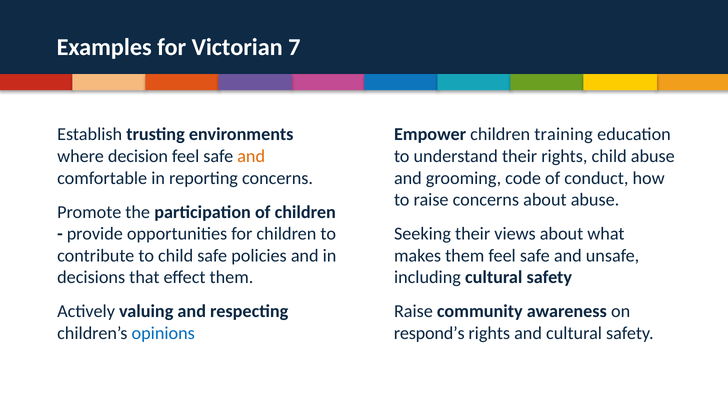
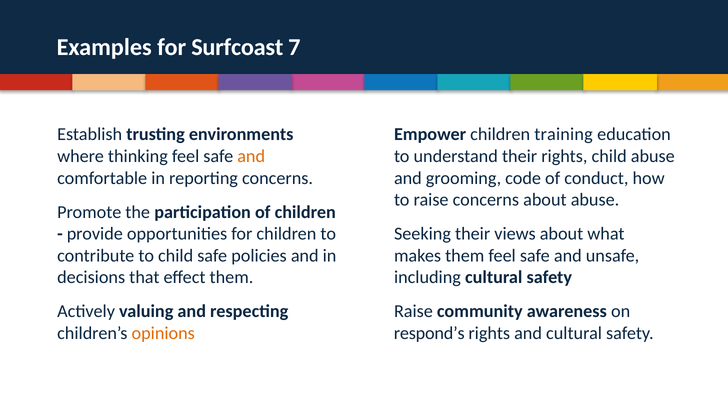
Victorian: Victorian -> Surfcoast
decision: decision -> thinking
opinions colour: blue -> orange
